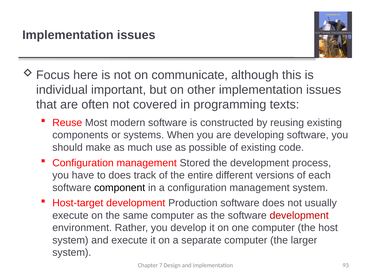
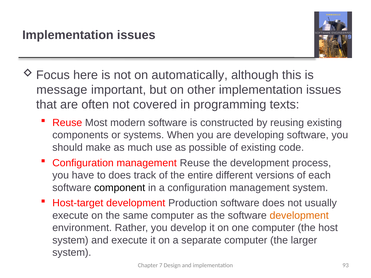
communicate: communicate -> automatically
individual: individual -> message
management Stored: Stored -> Reuse
development at (299, 216) colour: red -> orange
